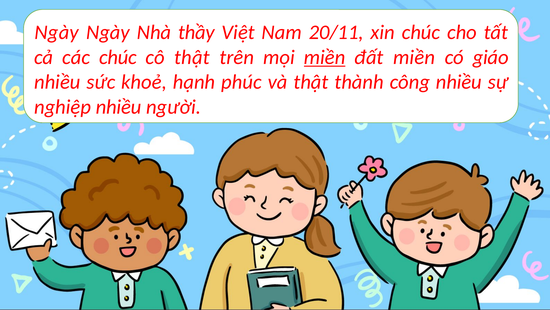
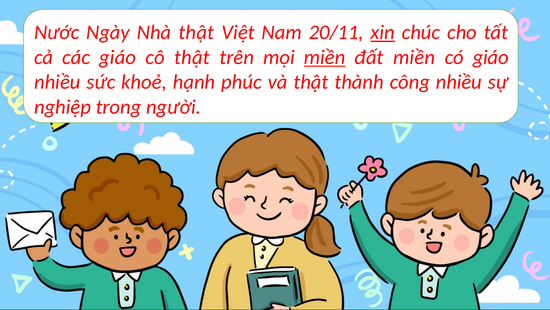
Ngày at (57, 32): Ngày -> Nước
Nhà thầy: thầy -> thật
xin underline: none -> present
các chúc: chúc -> giáo
nghiệp nhiều: nhiều -> trong
